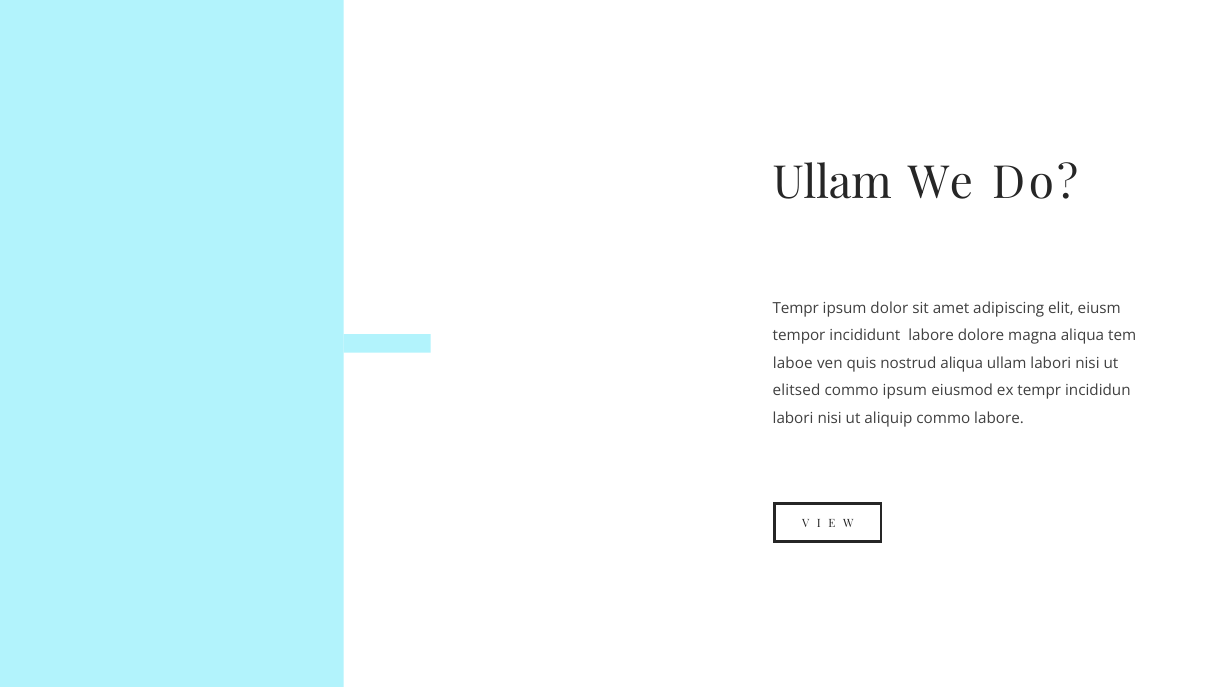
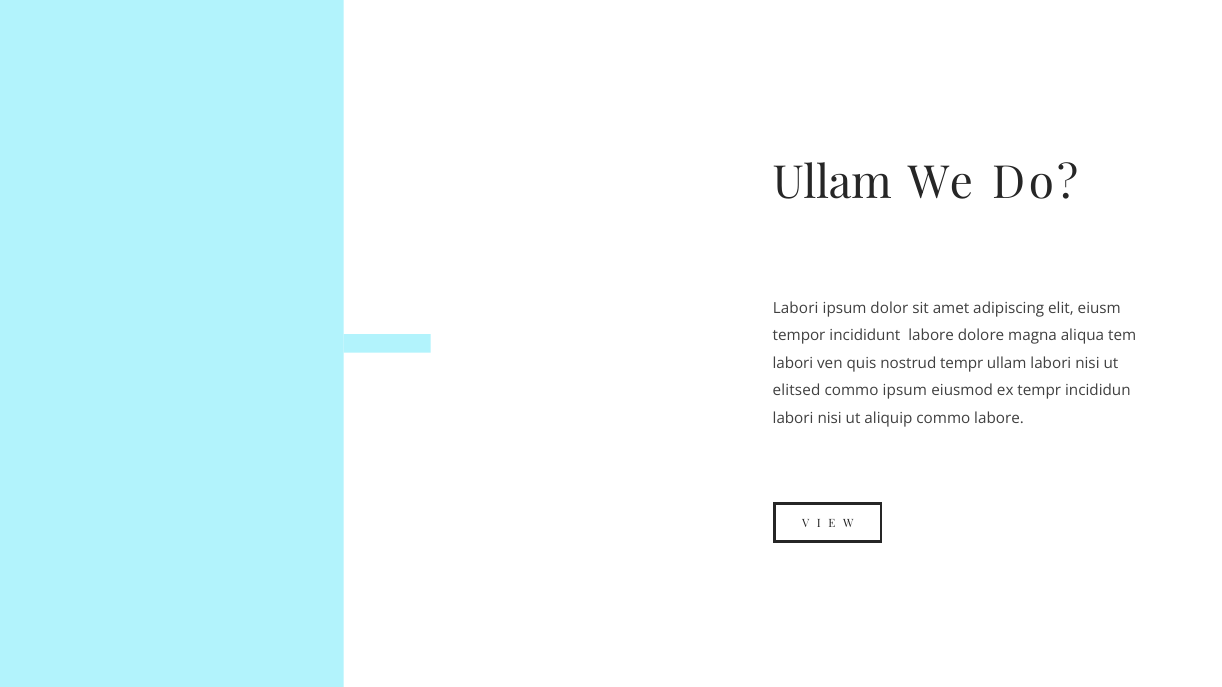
Tempr at (796, 308): Tempr -> Labori
laboe at (793, 363): laboe -> labori
nostrud aliqua: aliqua -> tempr
